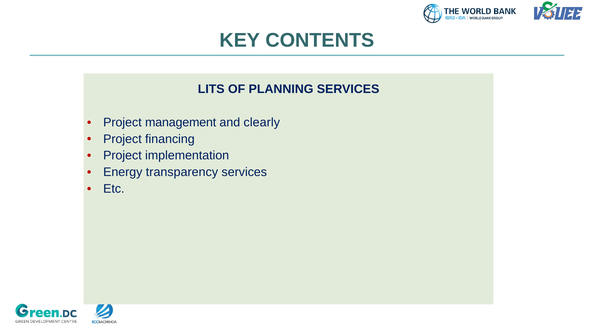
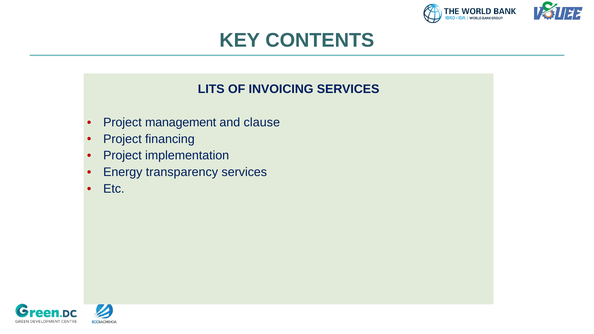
PLANNING: PLANNING -> INVOICING
clearly: clearly -> clause
